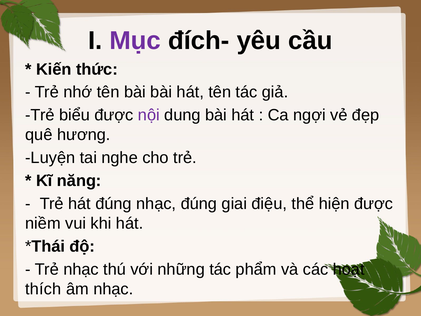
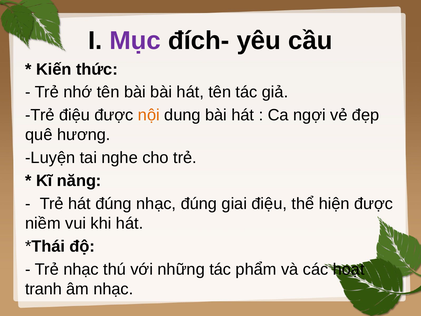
Trẻ biểu: biểu -> điệu
nội colour: purple -> orange
thích: thích -> tranh
